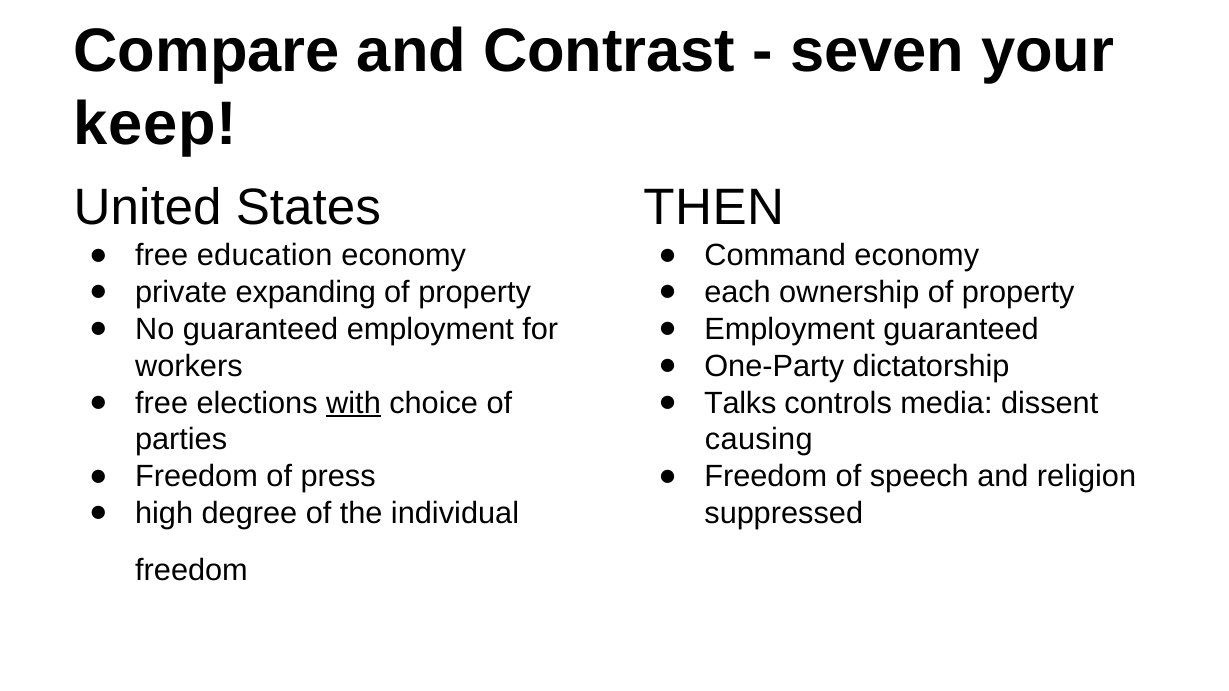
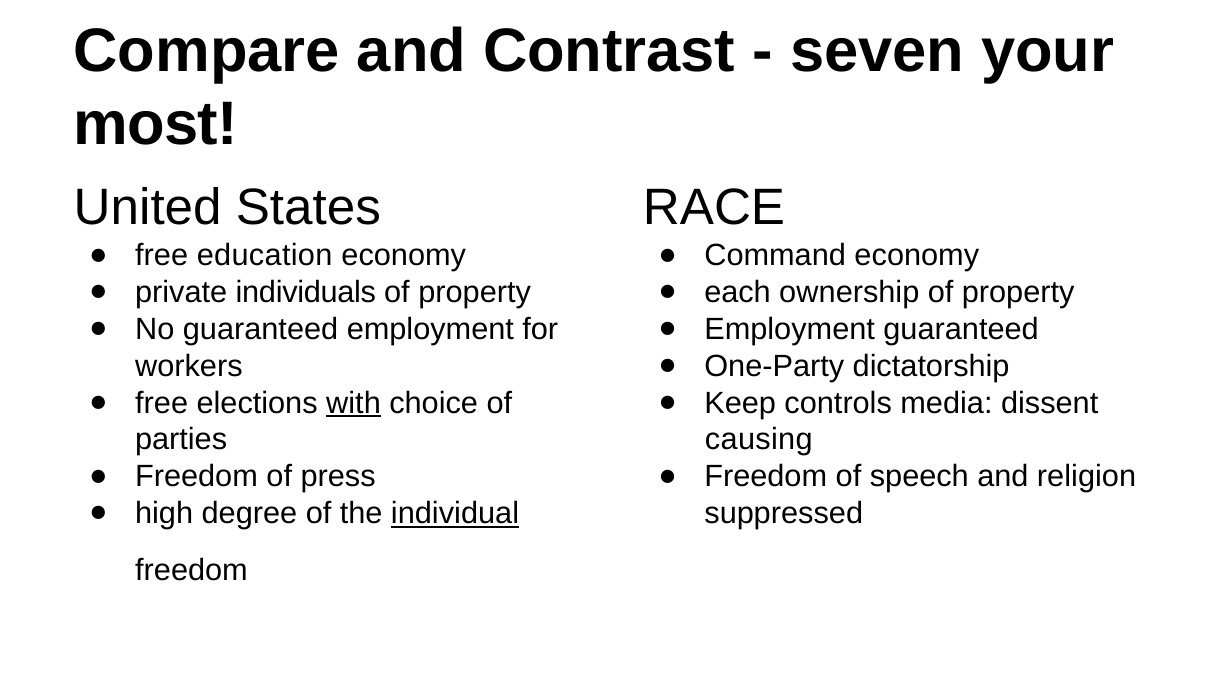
keep: keep -> most
THEN: THEN -> RACE
expanding: expanding -> individuals
Talks: Talks -> Keep
individual underline: none -> present
